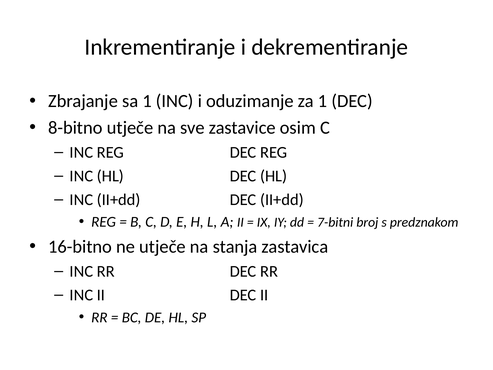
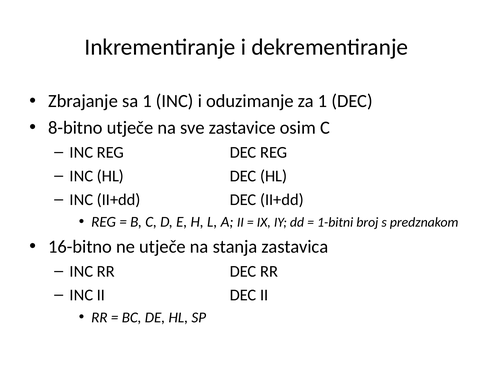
7-bitni: 7-bitni -> 1-bitni
